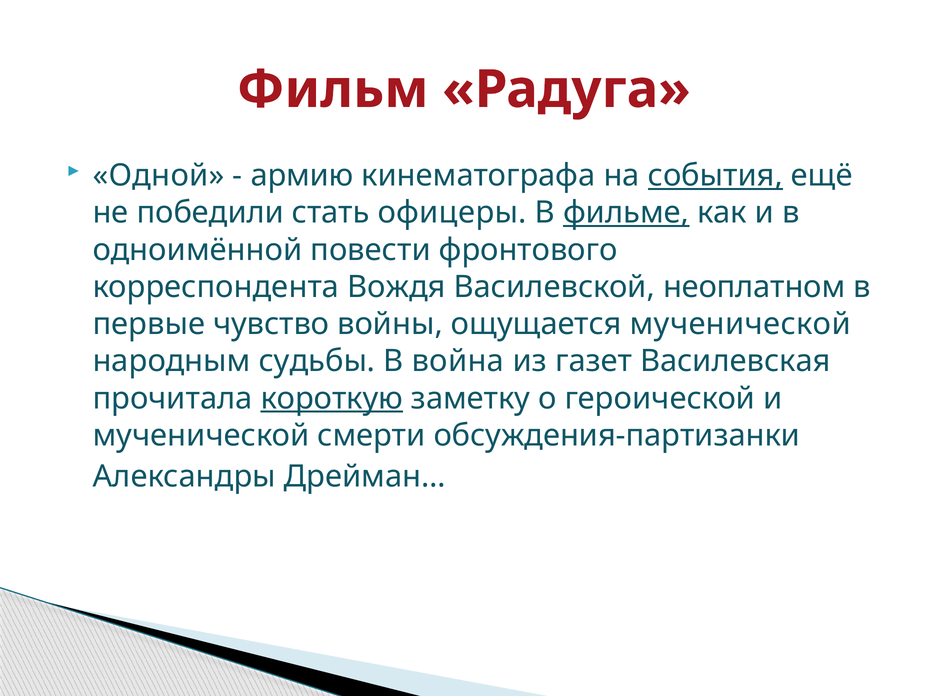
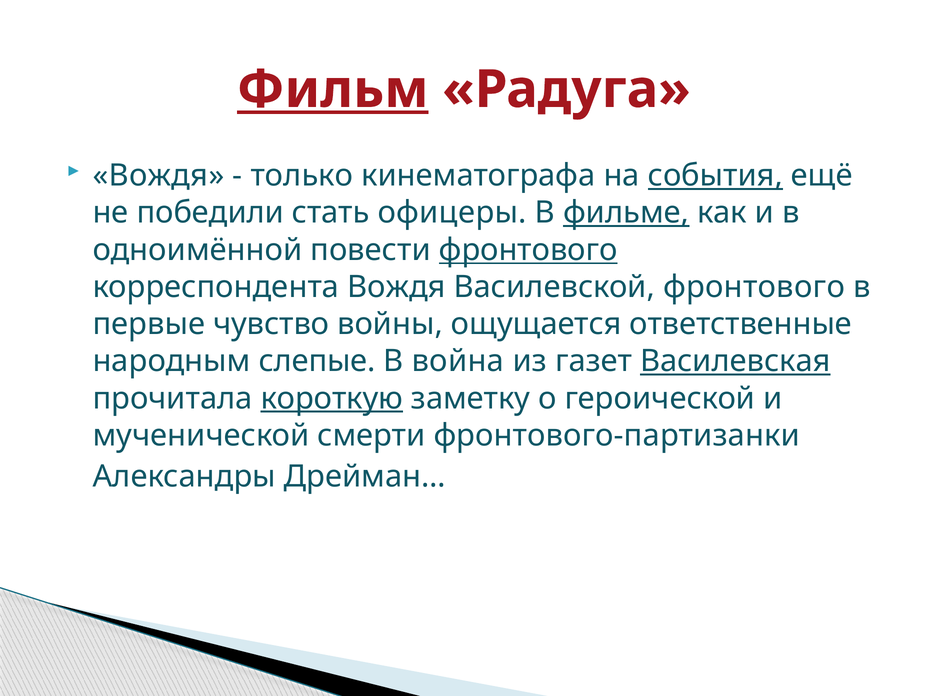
Фильм underline: none -> present
Одной at (158, 176): Одной -> Вождя
армию: армию -> только
фронтового at (528, 250) underline: none -> present
Василевской неоплатном: неоплатном -> фронтового
ощущается мученической: мученической -> ответственные
судьбы: судьбы -> слепые
Василевская underline: none -> present
обсуждения-партизанки: обсуждения-партизанки -> фронтового-партизанки
